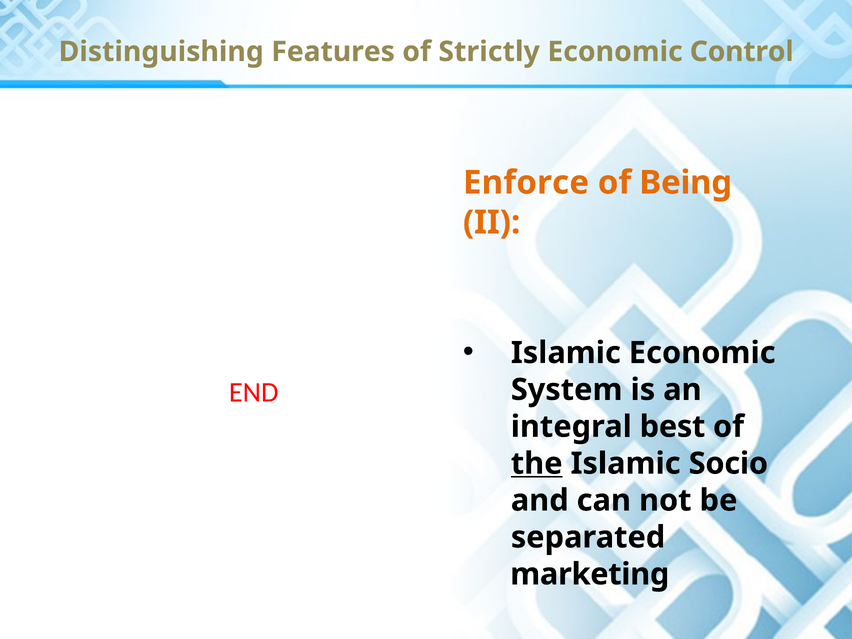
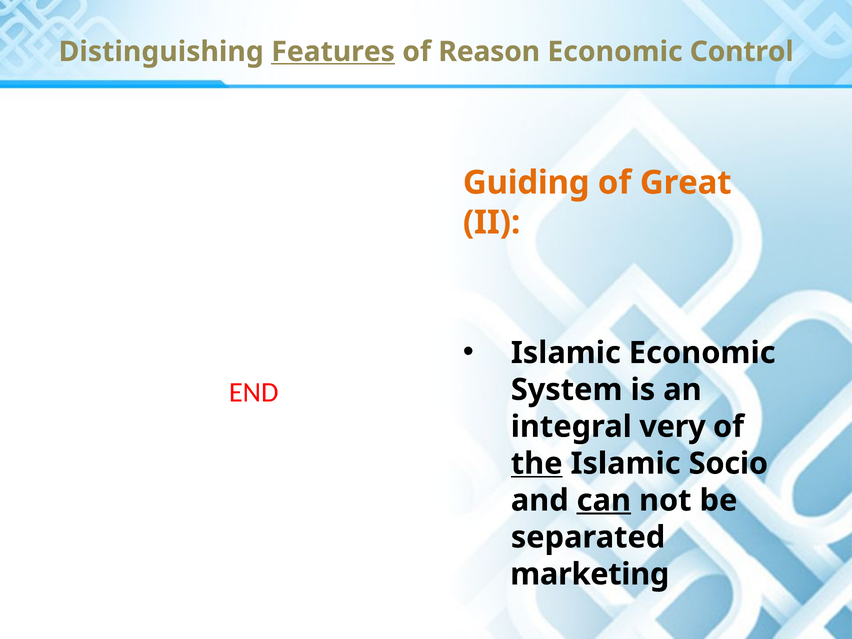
Features underline: none -> present
Strictly: Strictly -> Reason
Enforce: Enforce -> Guiding
Being: Being -> Great
best: best -> very
can underline: none -> present
